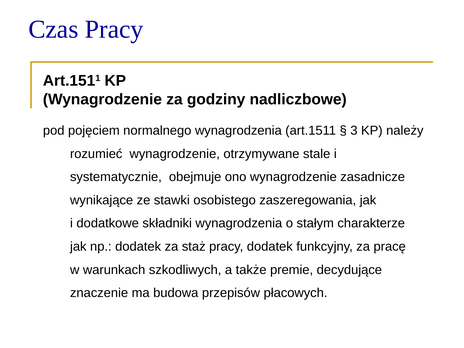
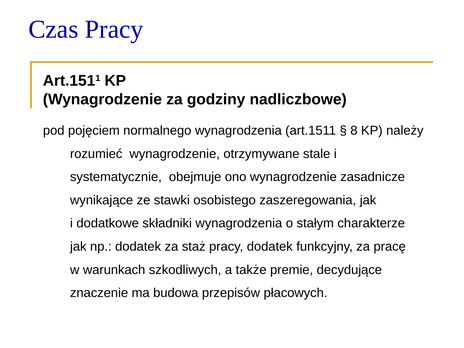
3: 3 -> 8
